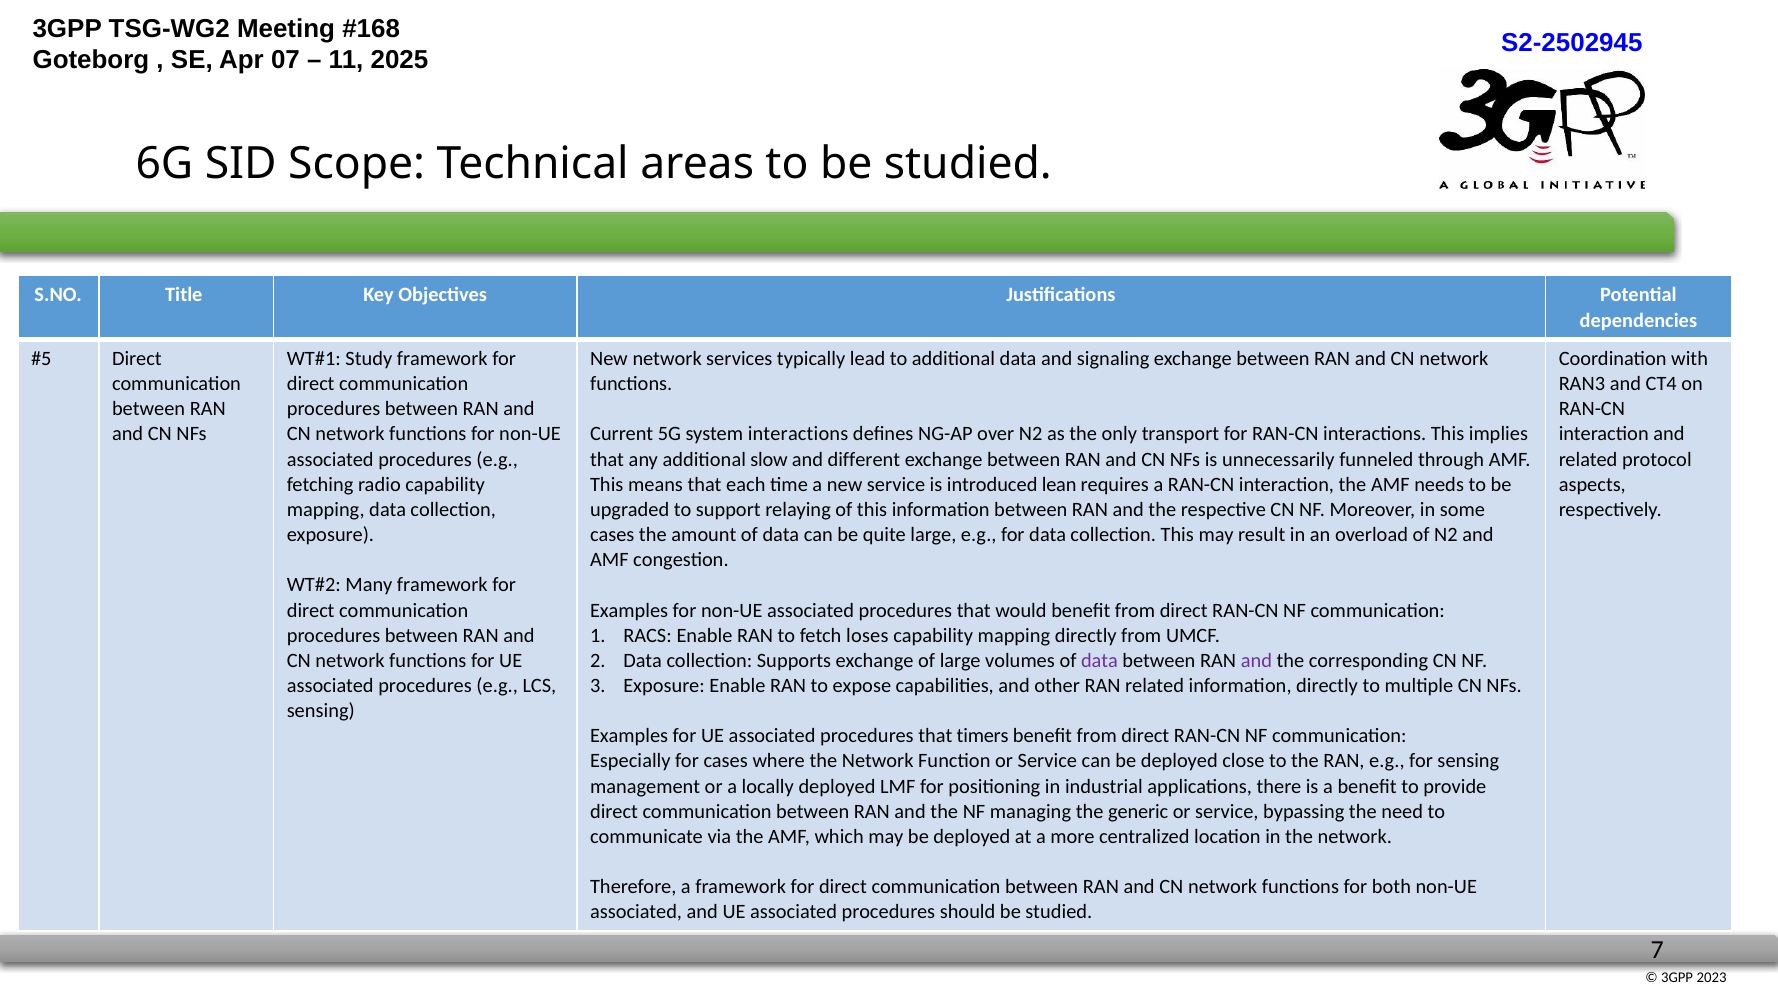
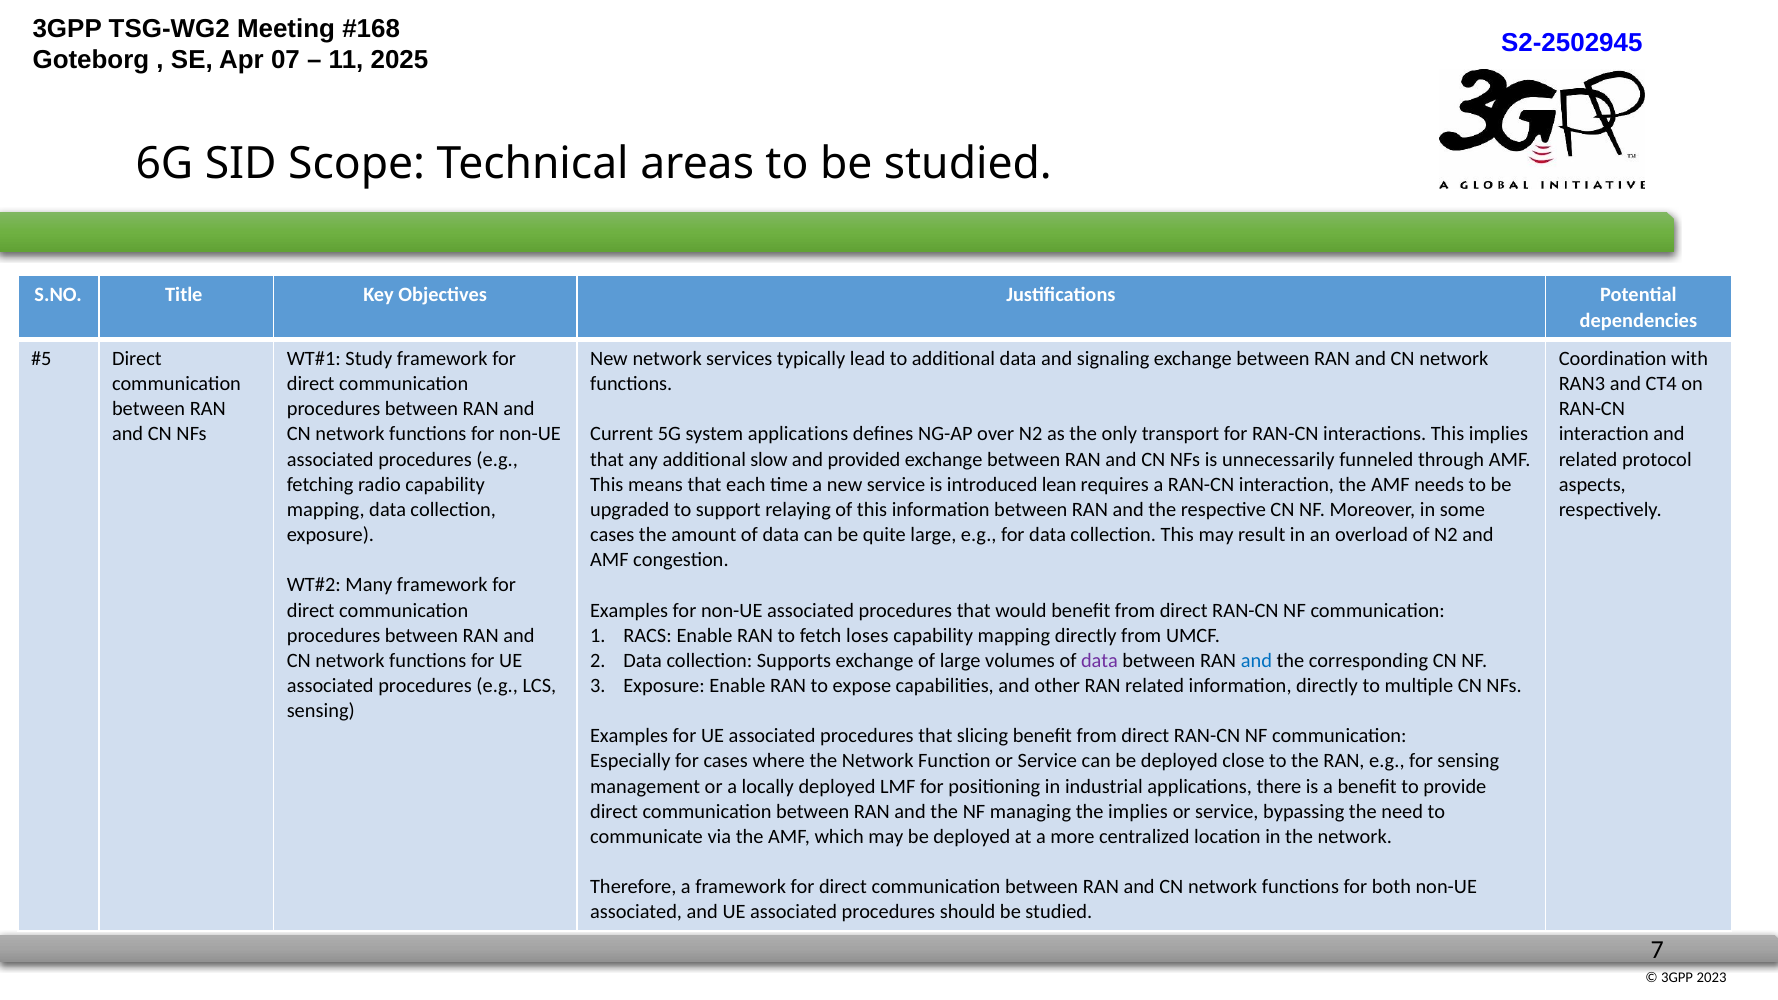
system interactions: interactions -> applications
different: different -> provided
and at (1256, 661) colour: purple -> blue
timers: timers -> slicing
the generic: generic -> implies
